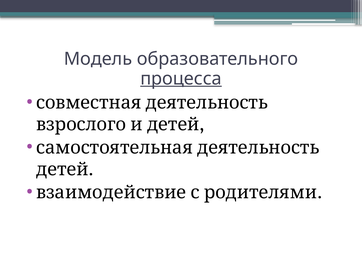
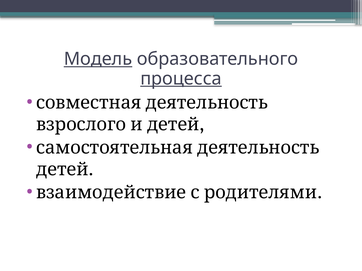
Модель underline: none -> present
